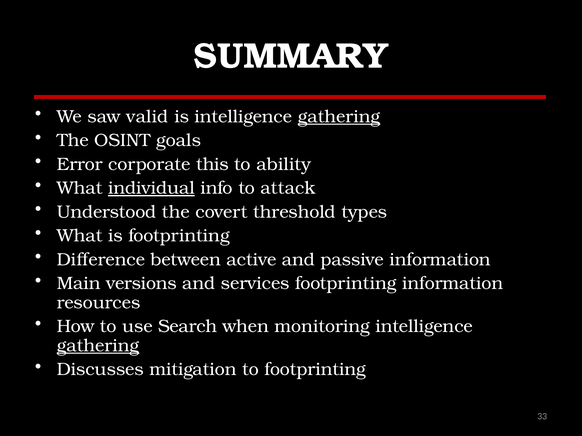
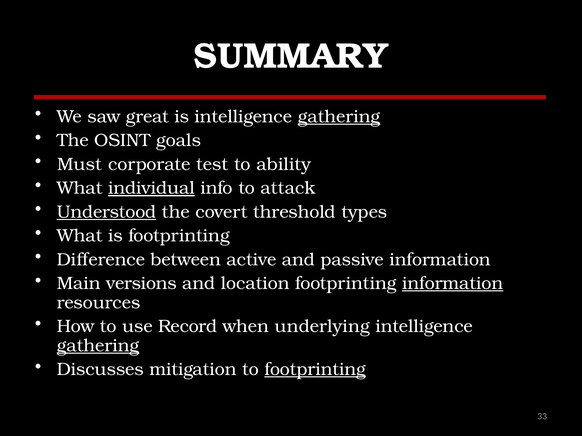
valid: valid -> great
Error: Error -> Must
this: this -> test
Understood underline: none -> present
services: services -> location
information at (453, 284) underline: none -> present
Search: Search -> Record
monitoring: monitoring -> underlying
footprinting at (315, 370) underline: none -> present
